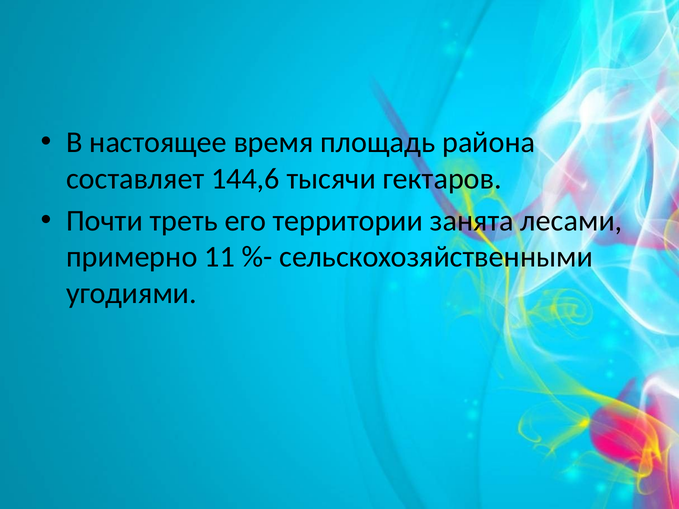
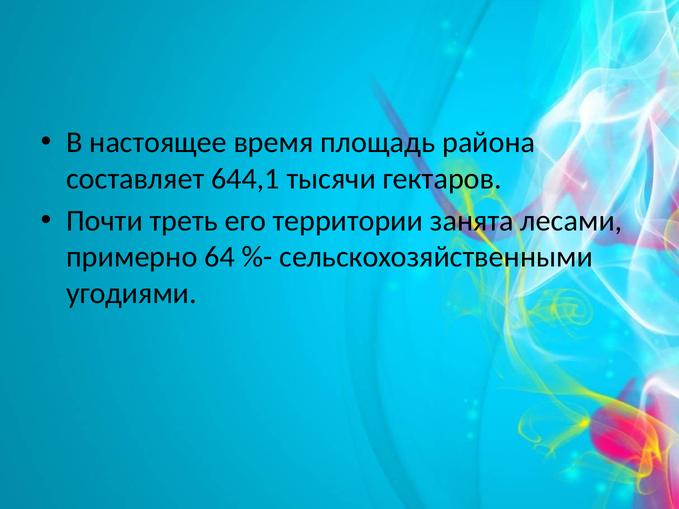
144,6: 144,6 -> 644,1
11: 11 -> 64
